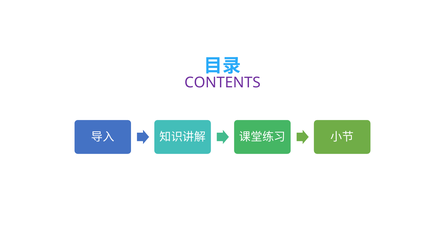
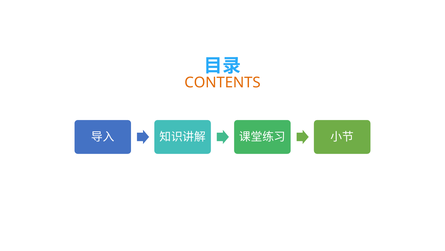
CONTENTS colour: purple -> orange
